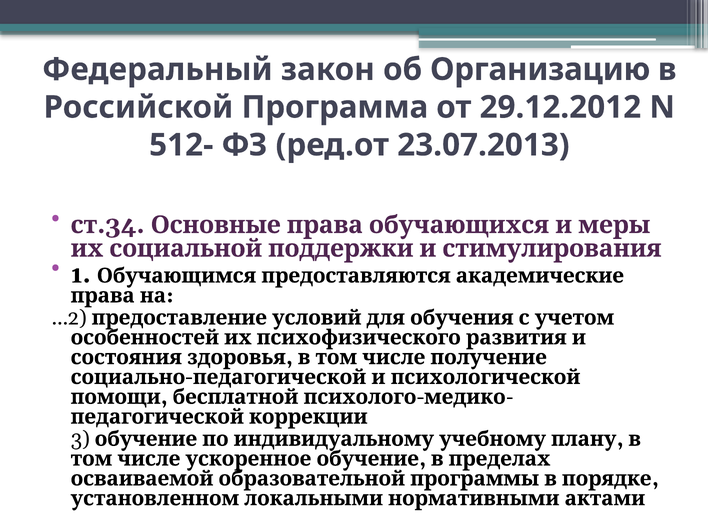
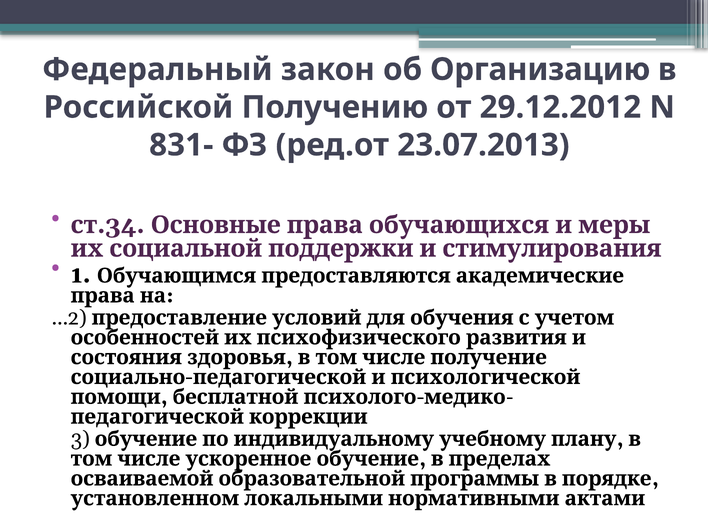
Программа: Программа -> Получению
512-: 512- -> 831-
